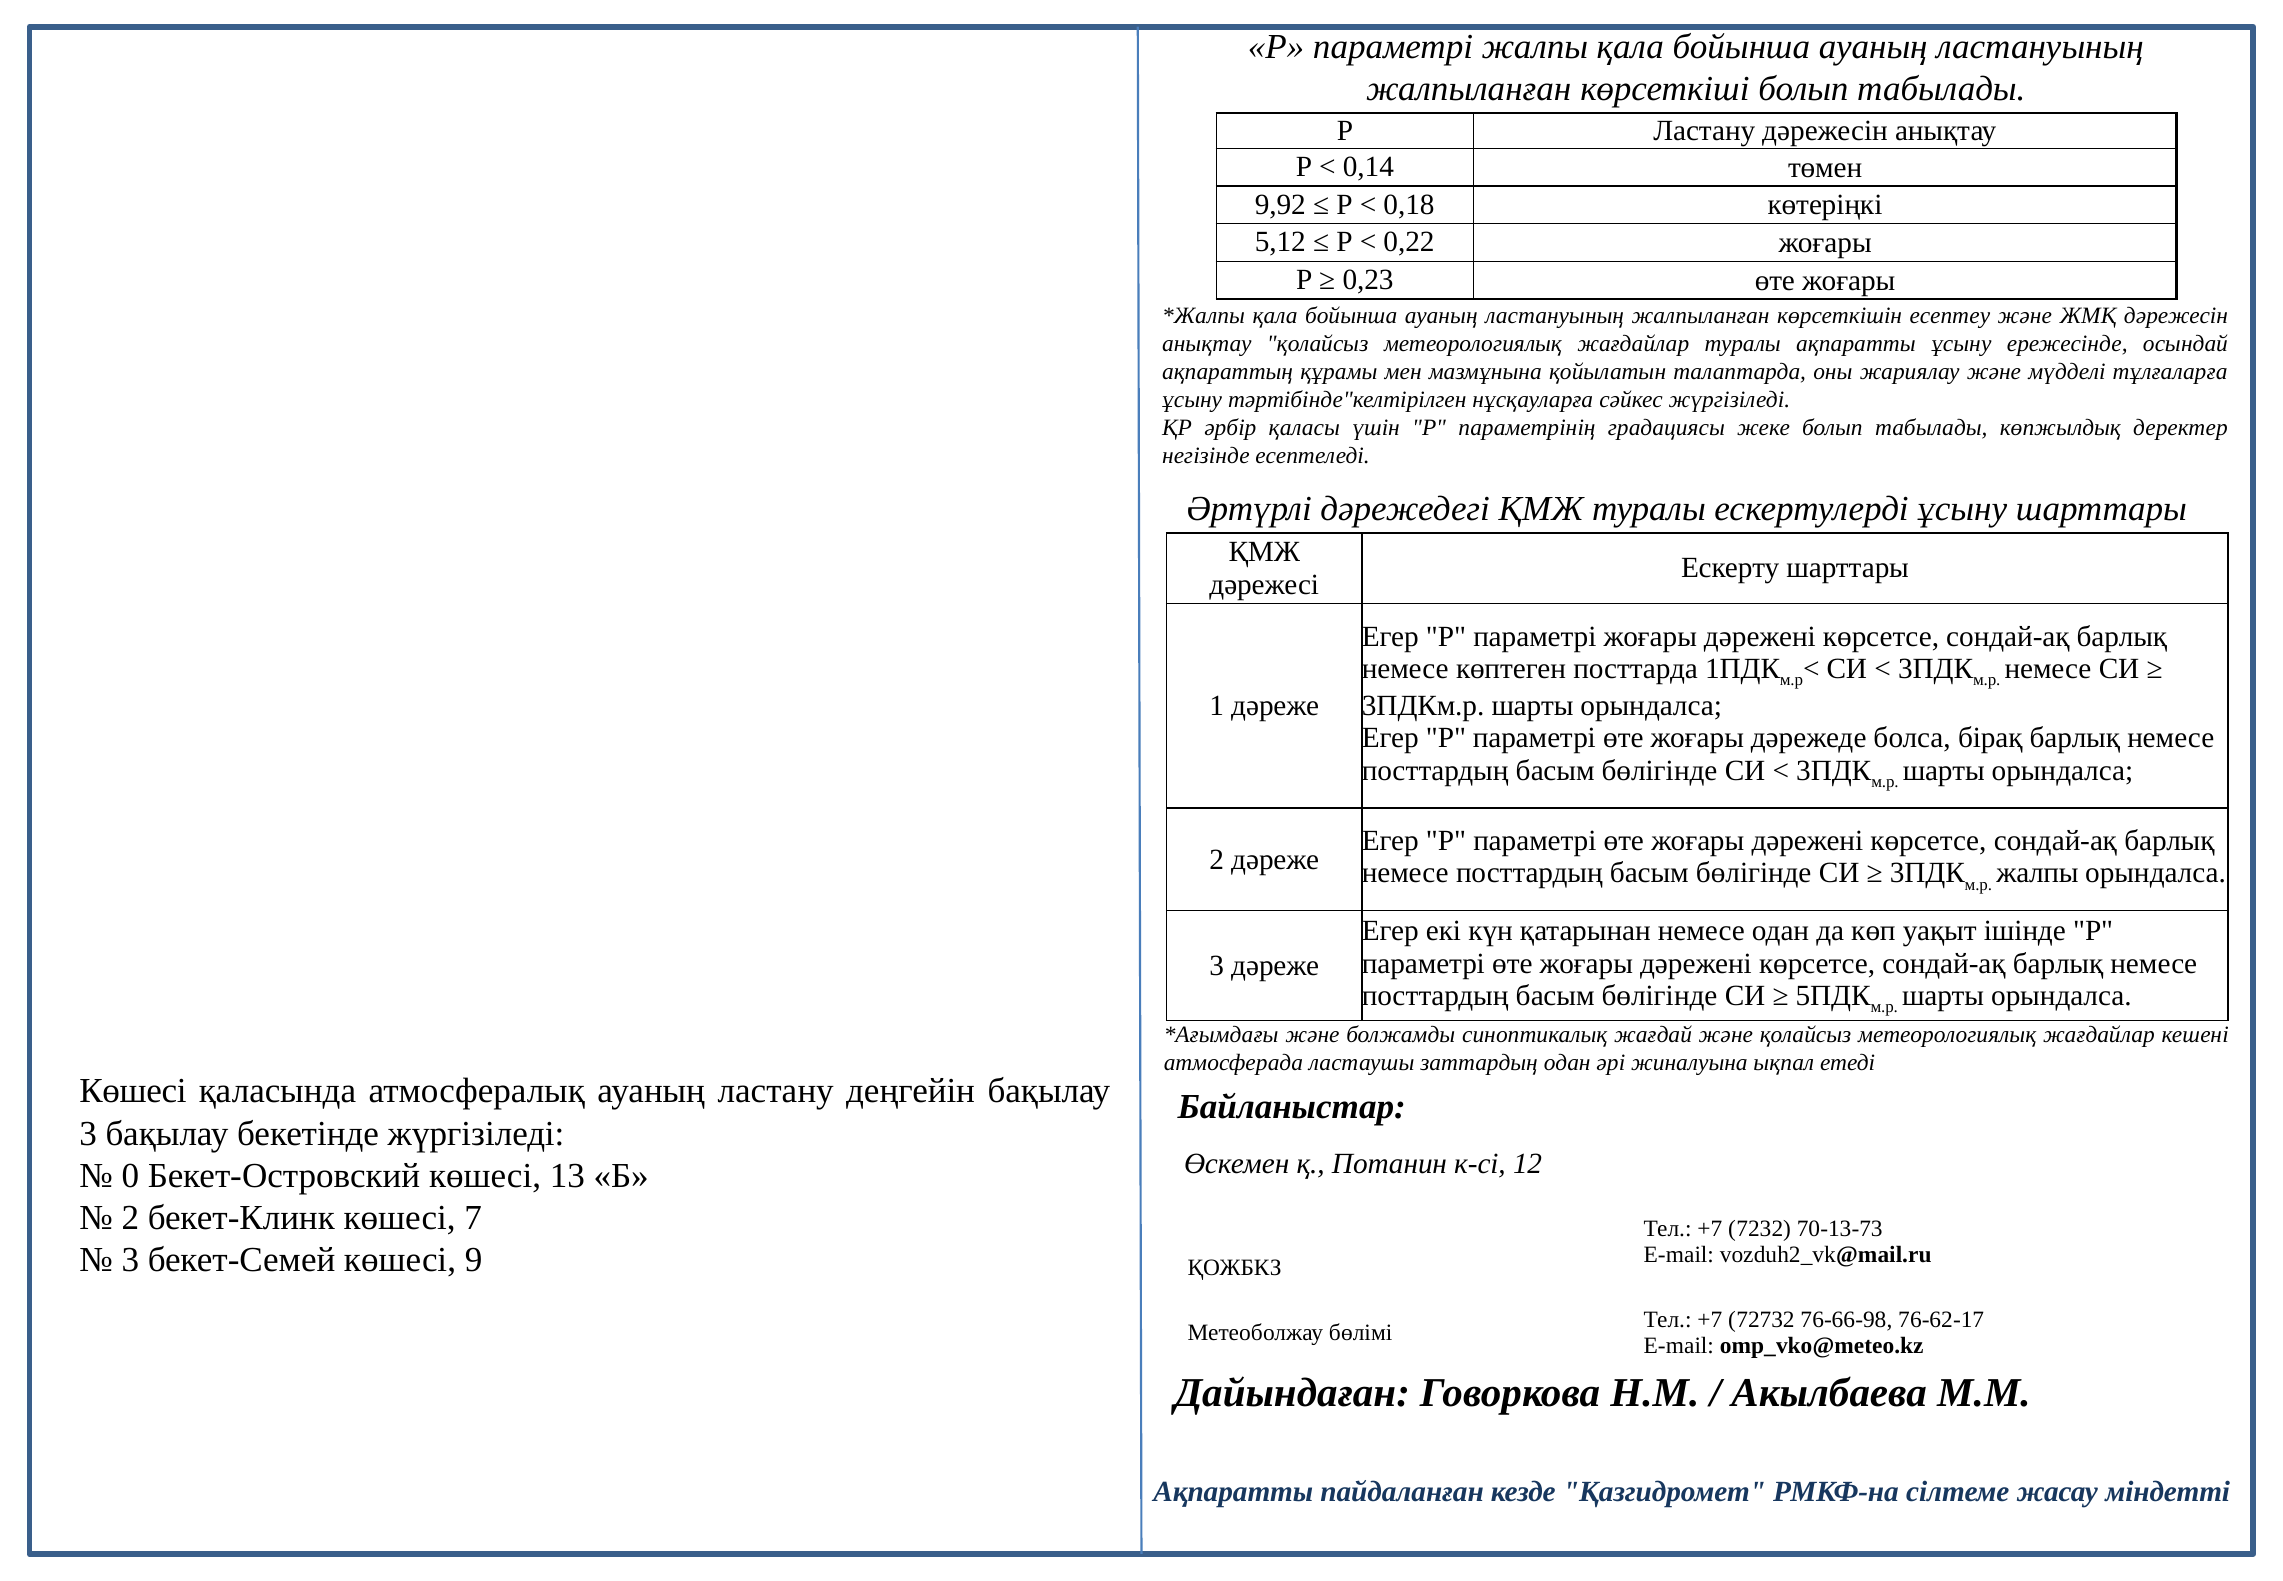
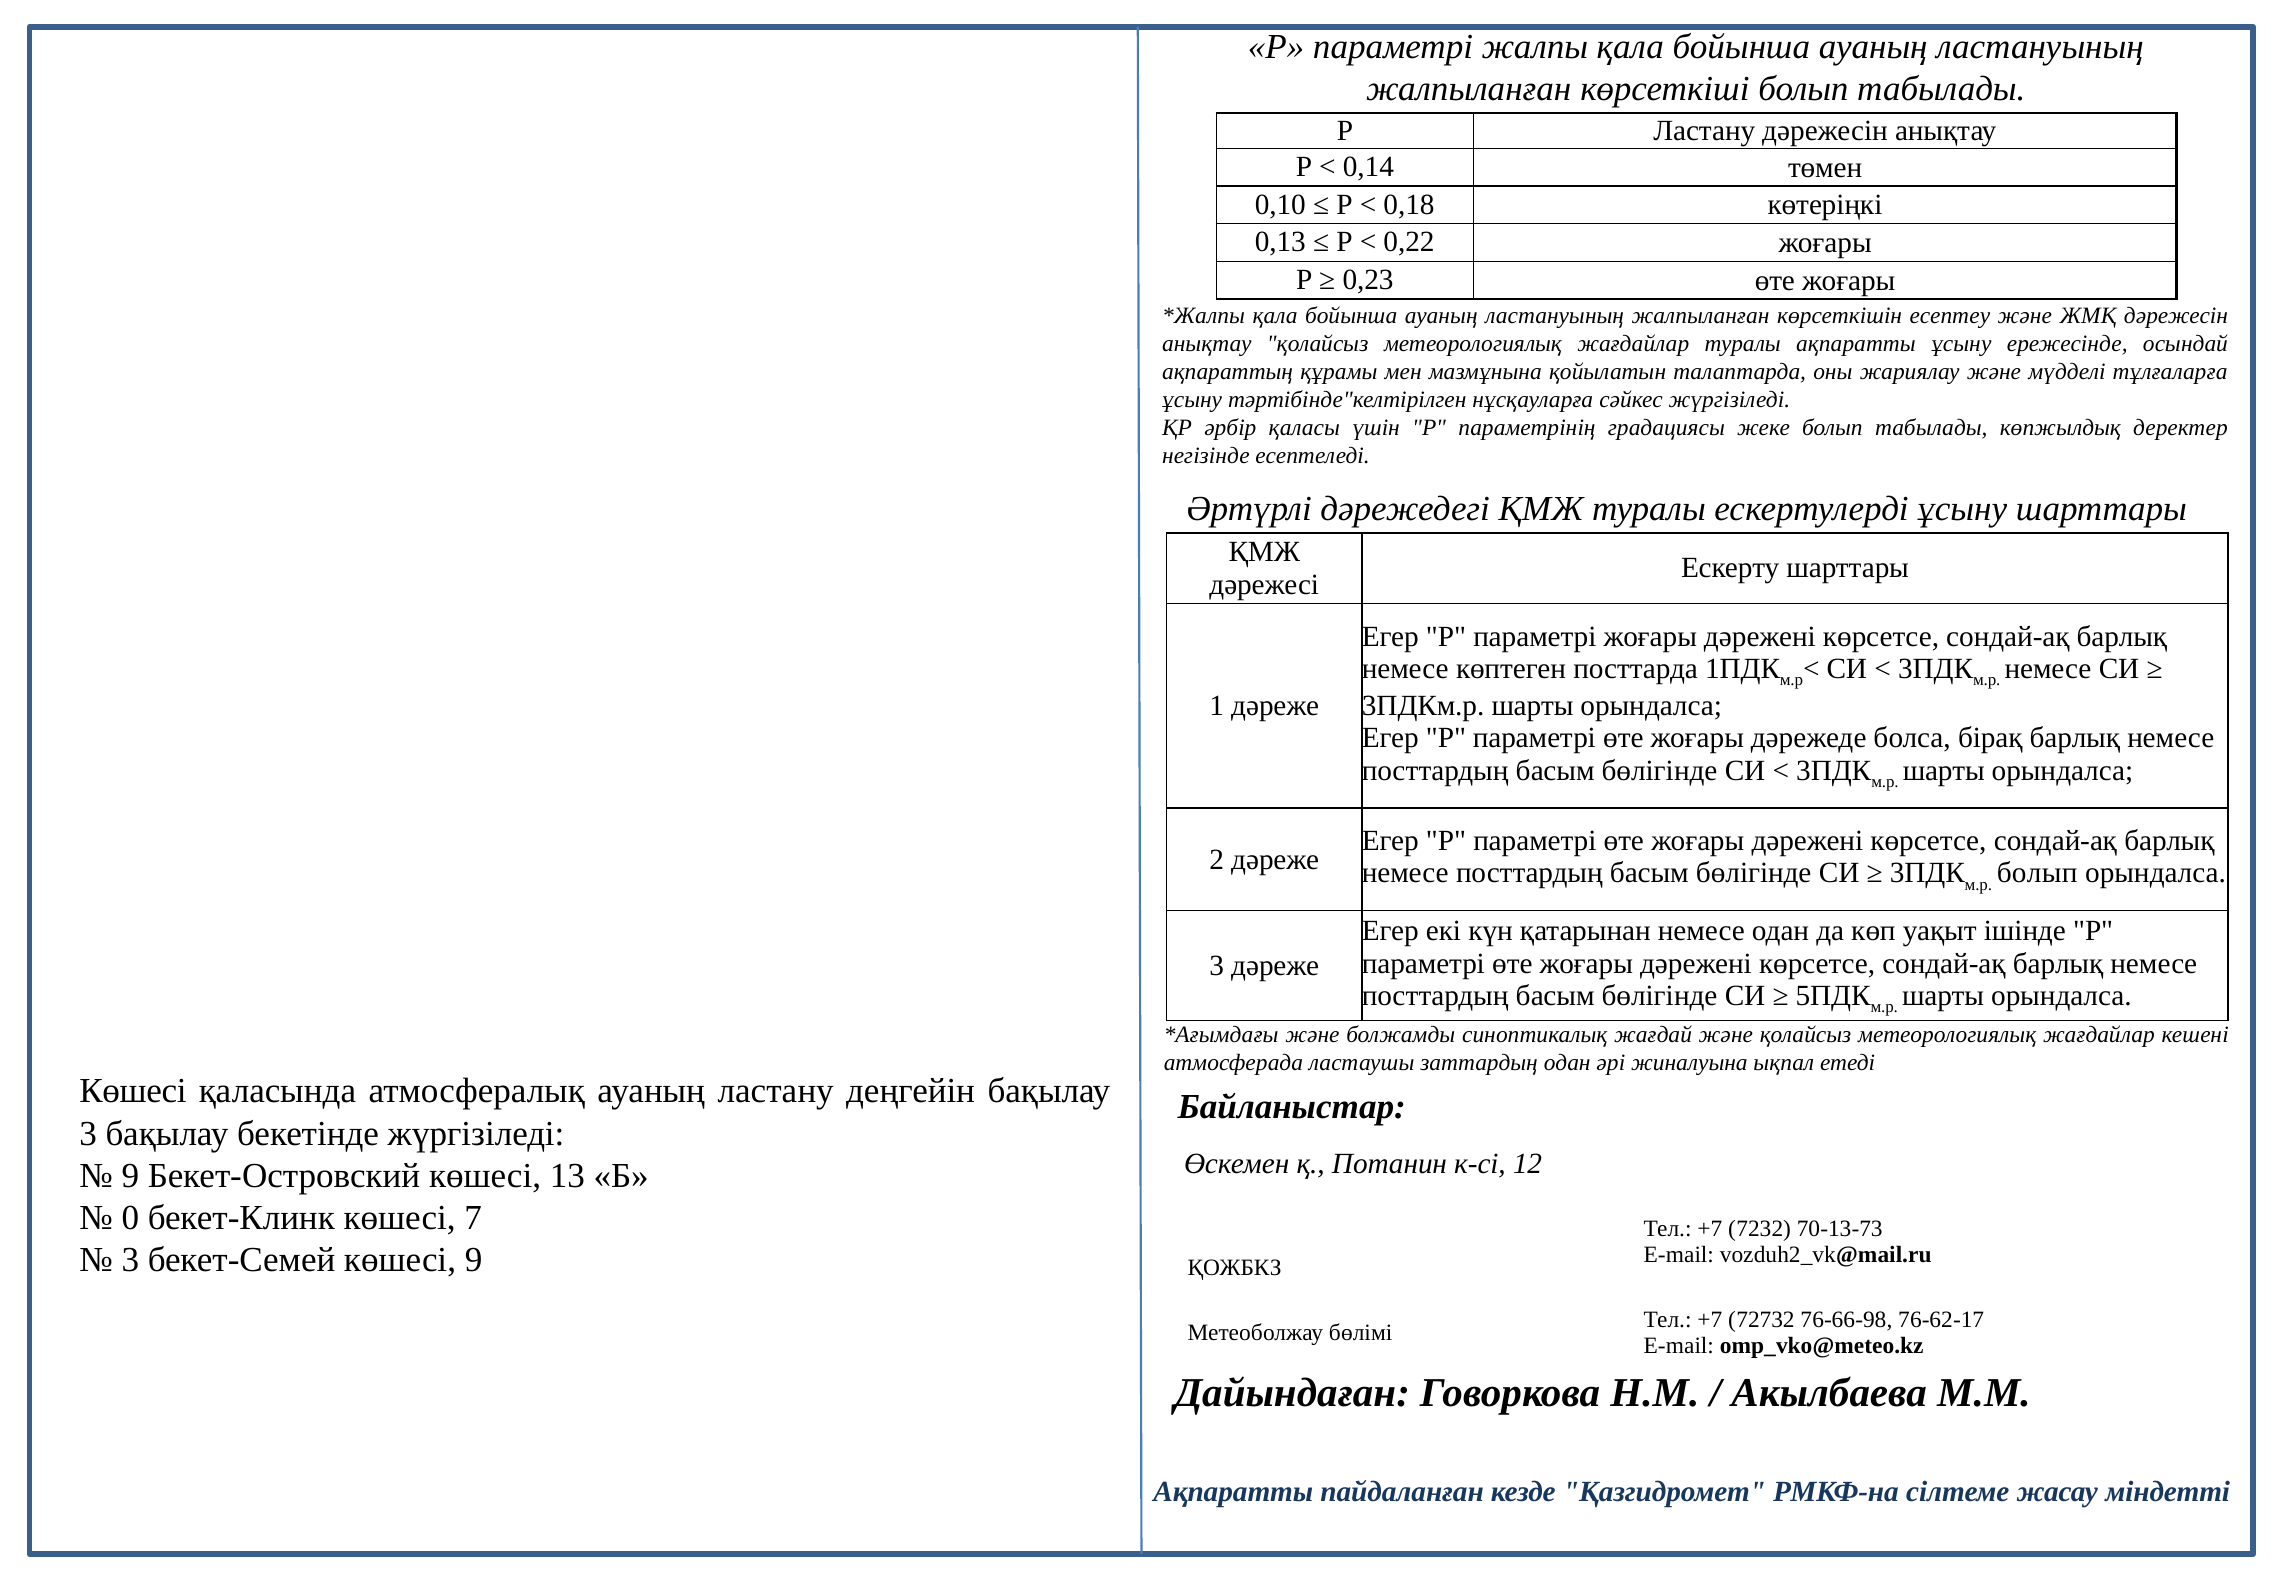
9,92: 9,92 -> 0,10
5,12: 5,12 -> 0,13
жалпы at (2037, 873): жалпы -> болып
0 at (130, 1175): 0 -> 9
2 at (130, 1217): 2 -> 0
